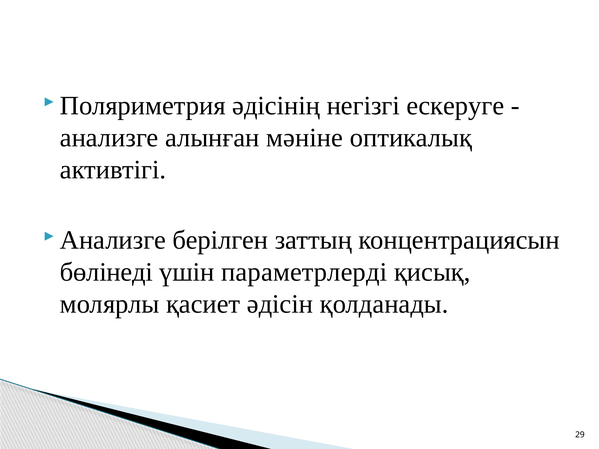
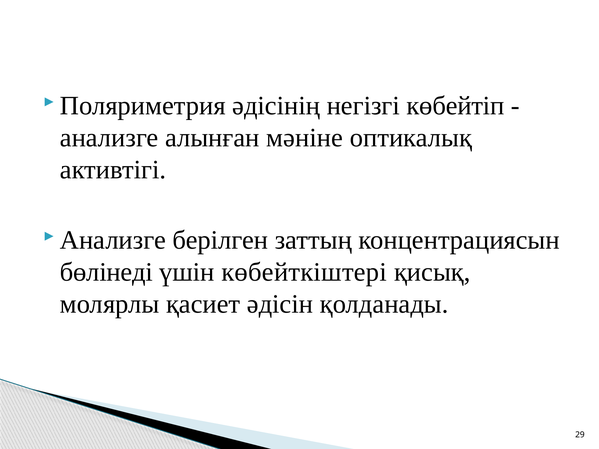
ескеруге: ескеруге -> көбейтіп
параметрлерді: параметрлерді -> көбейткіштері
